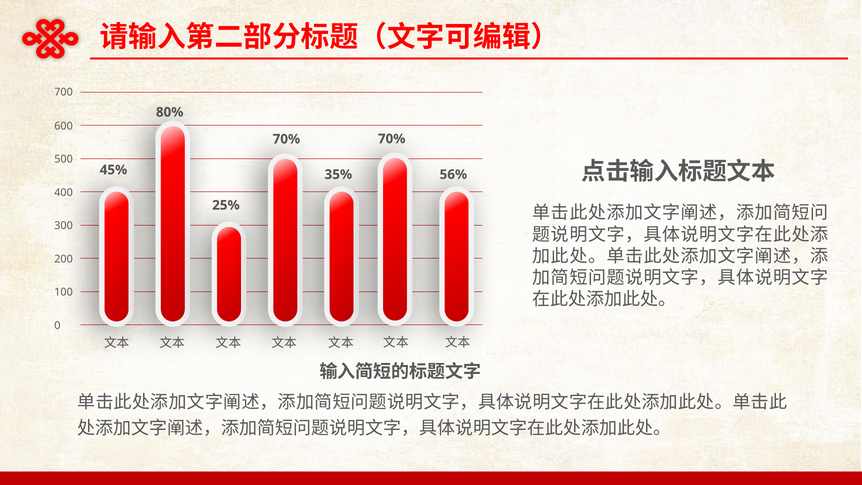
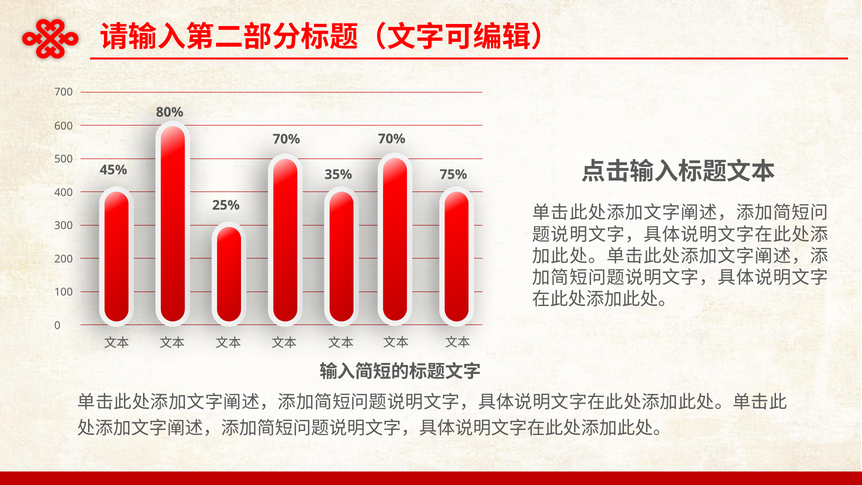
56%: 56% -> 75%
